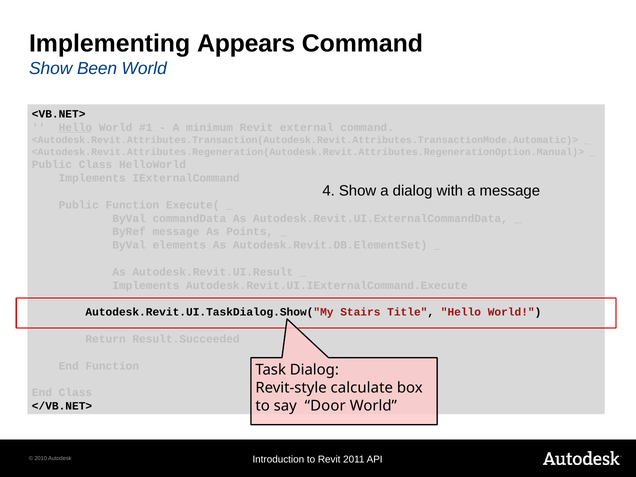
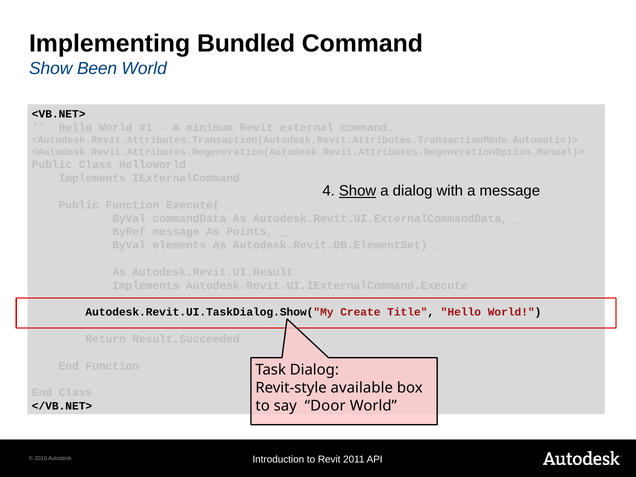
Appears: Appears -> Bundled
Show at (358, 191) underline: none -> present
Stairs: Stairs -> Create
calculate: calculate -> available
